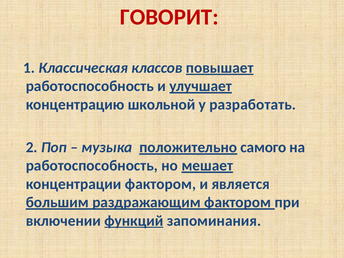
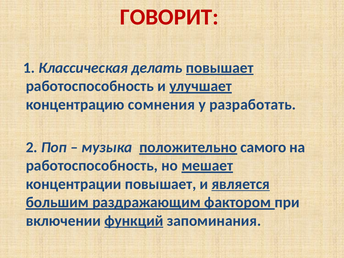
классов: классов -> делать
школьной: школьной -> сомнения
концентрации фактором: фактором -> повышает
является underline: none -> present
